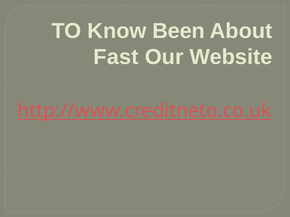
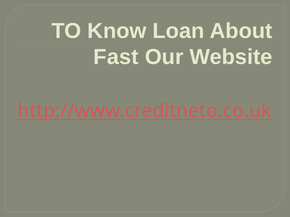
Been: Been -> Loan
